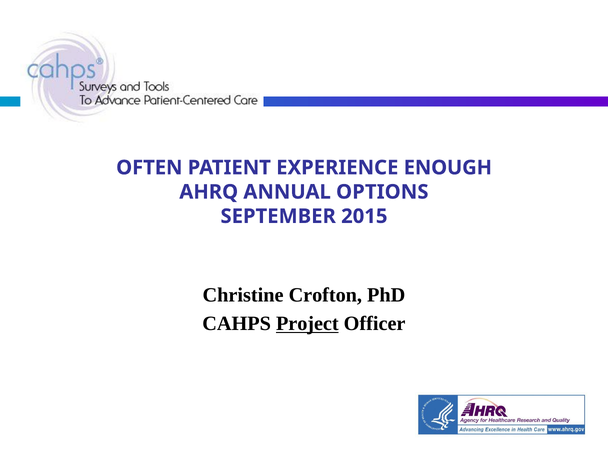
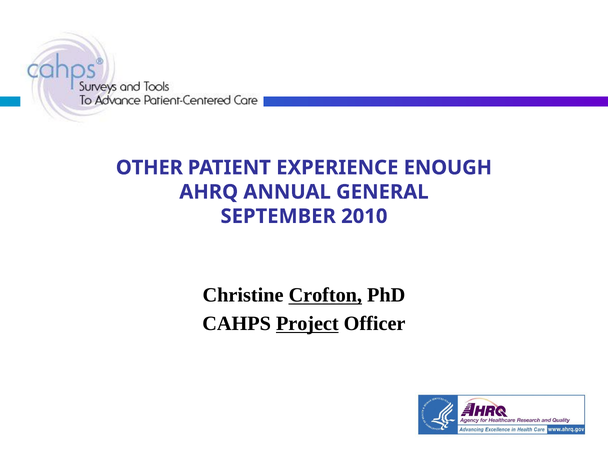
OFTEN: OFTEN -> OTHER
OPTIONS: OPTIONS -> GENERAL
2015: 2015 -> 2010
Crofton underline: none -> present
